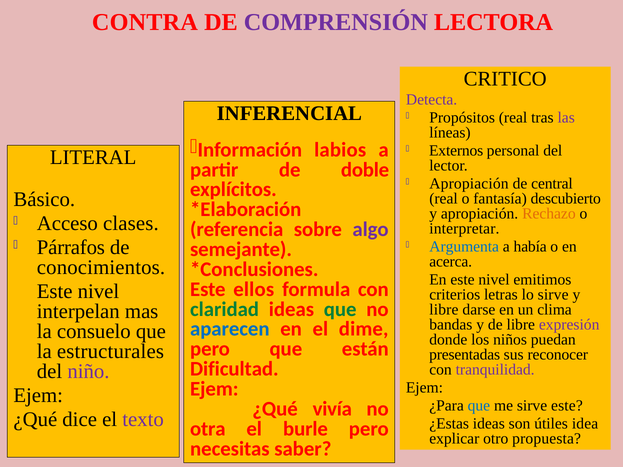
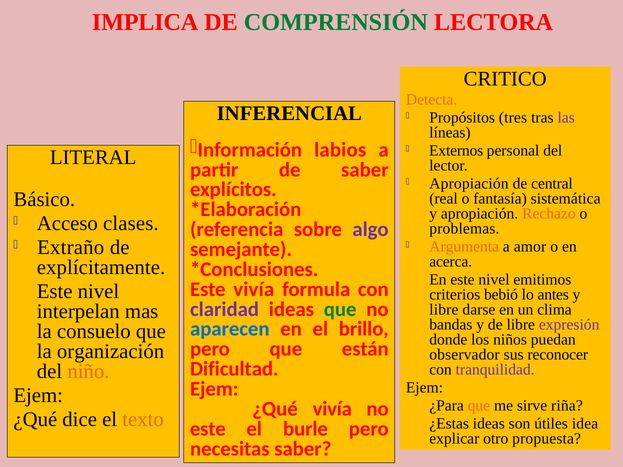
CONTRA: CONTRA -> IMPLICA
COMPRENSIÓN colour: purple -> green
Detecta colour: purple -> orange
Propósitos real: real -> tres
de doble: doble -> saber
descubierto: descubierto -> sistemática
interpretar: interpretar -> problemas
Párrafos: Párrafos -> Extraño
Argumenta colour: blue -> orange
había: había -> amor
conocimientos: conocimientos -> explícitamente
Este ellos: ellos -> vivía
letras: letras -> bebió
lo sirve: sirve -> antes
claridad colour: green -> purple
dime: dime -> brillo
estructurales: estructurales -> organización
presentadas: presentadas -> observador
niño colour: purple -> orange
que at (479, 406) colour: blue -> orange
sirve este: este -> riña
texto colour: purple -> orange
otra at (208, 429): otra -> este
